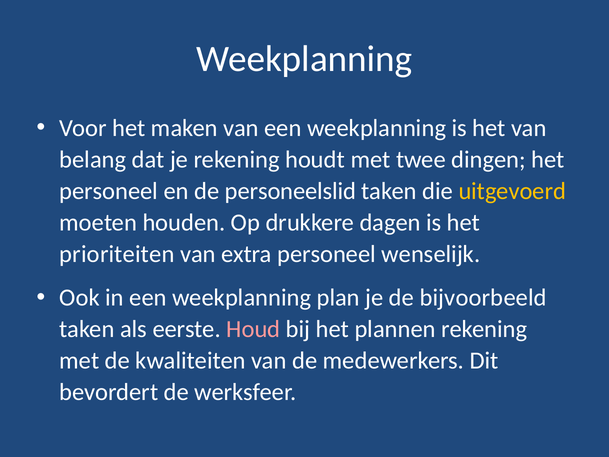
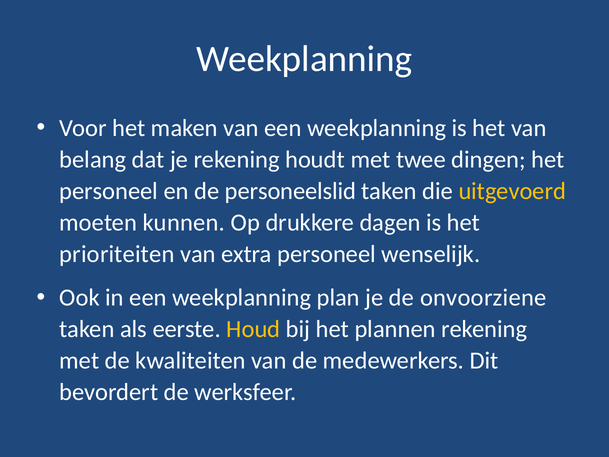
houden: houden -> kunnen
bijvoorbeeld: bijvoorbeeld -> onvoorziene
Houd colour: pink -> yellow
